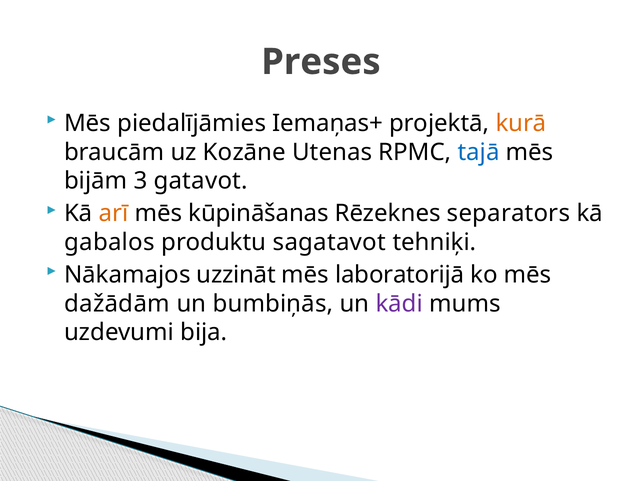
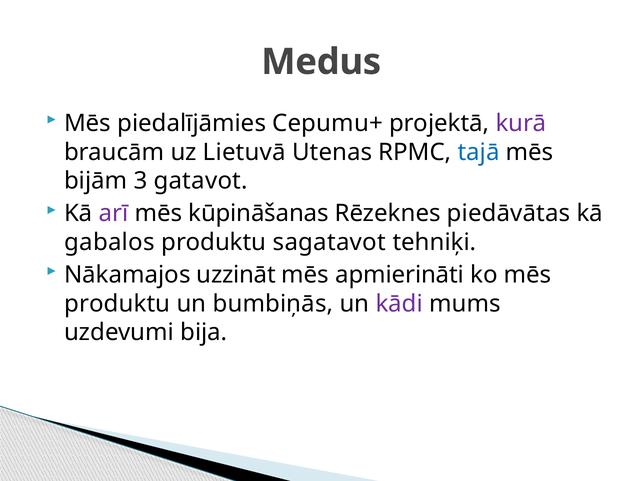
Preses: Preses -> Medus
Iemaņas+: Iemaņas+ -> Cepumu+
kurā colour: orange -> purple
Kozāne: Kozāne -> Lietuvā
arī colour: orange -> purple
separators: separators -> piedāvātas
laboratorijā: laboratorijā -> apmierināti
dažādām at (117, 304): dažādām -> produktu
